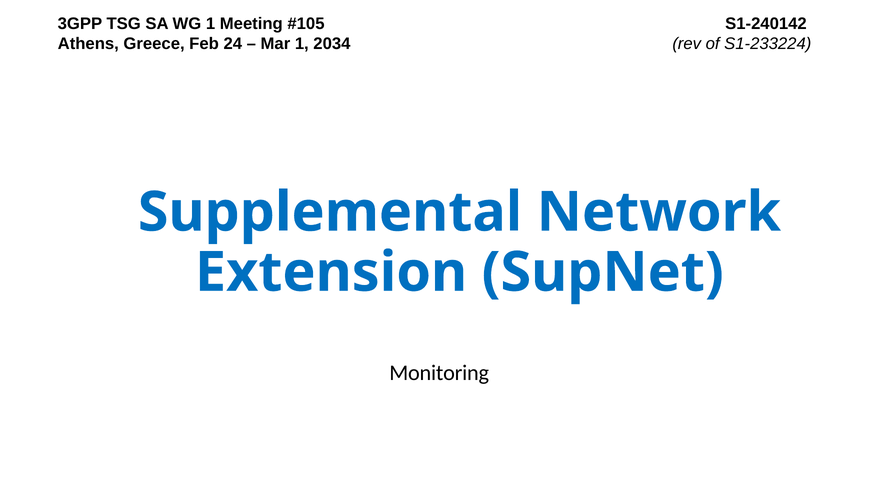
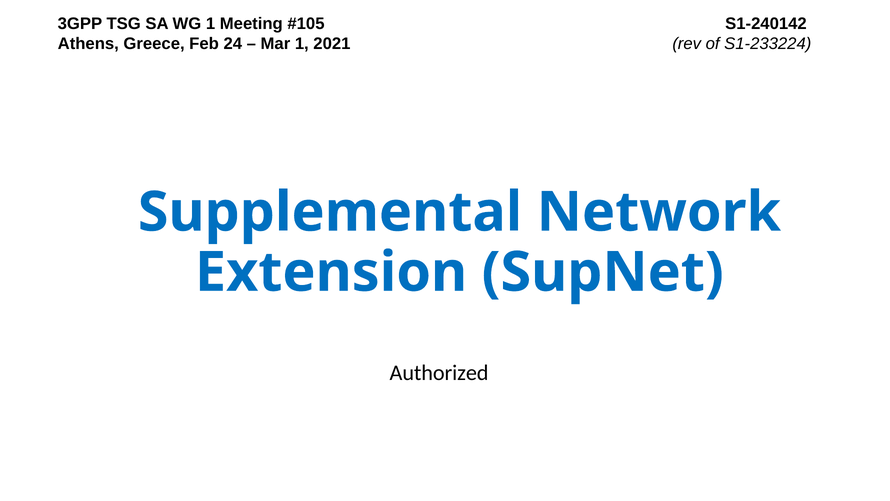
2034: 2034 -> 2021
Monitoring: Monitoring -> Authorized
